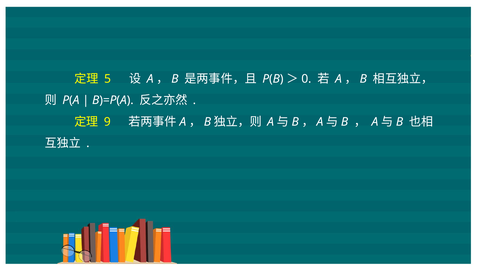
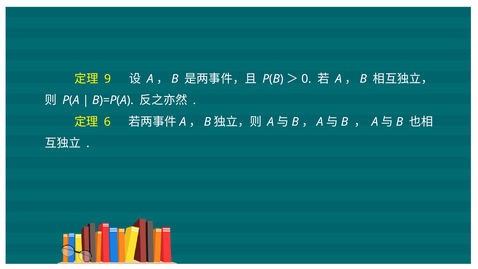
5: 5 -> 9
9: 9 -> 6
